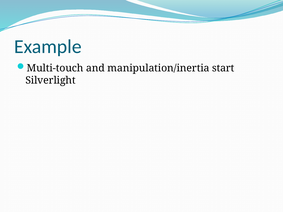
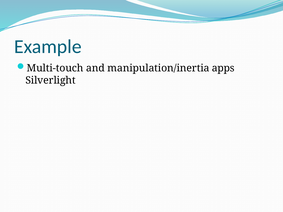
start: start -> apps
